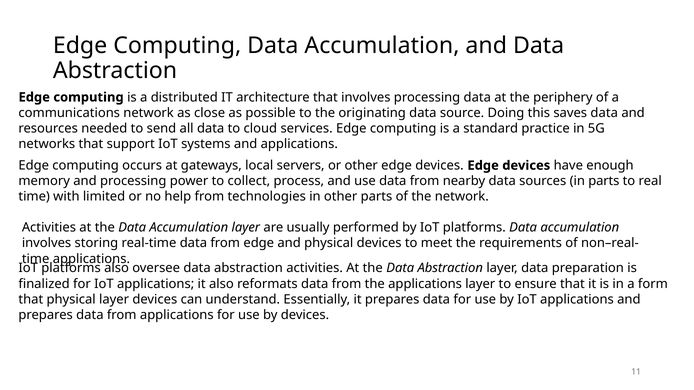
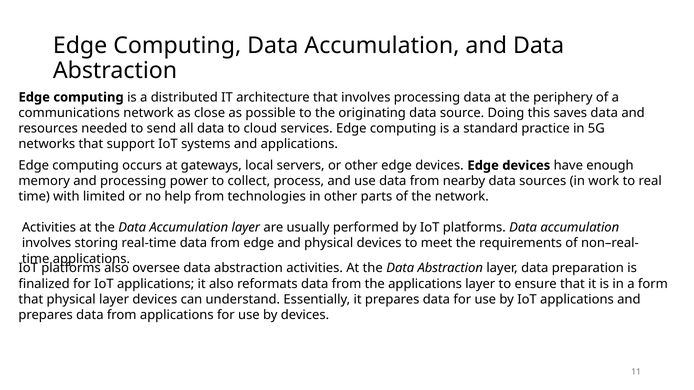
in parts: parts -> work
